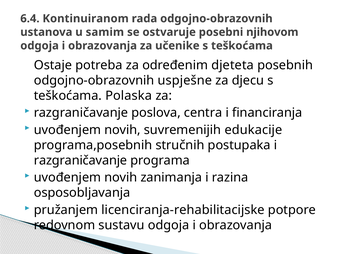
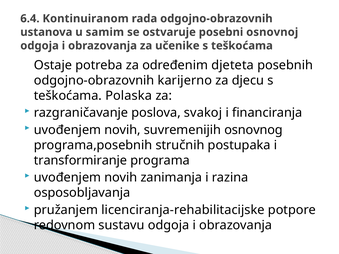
njihovom: njihovom -> osnovnoj
uspješne: uspješne -> karijerno
centra: centra -> svakoj
edukacije: edukacije -> osnovnog
razgraničavanje at (81, 160): razgraničavanje -> transformiranje
